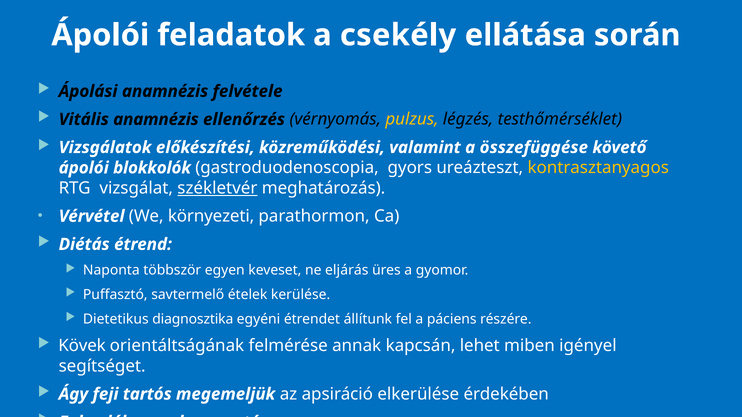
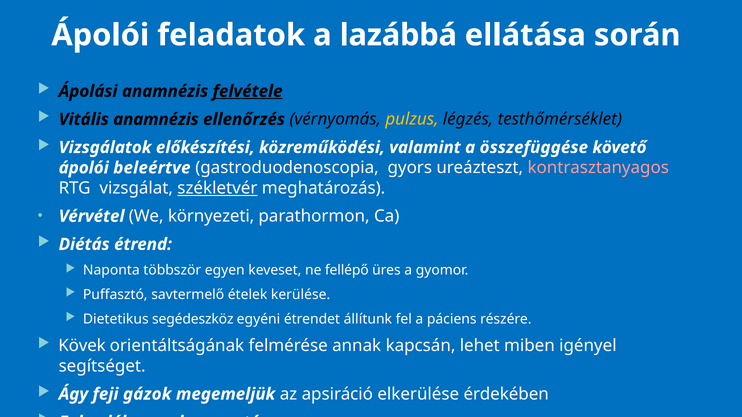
csekély: csekély -> lazábbá
felvétele underline: none -> present
blokkolók: blokkolók -> beleértve
kontrasztanyagos colour: yellow -> pink
eljárás: eljárás -> fellépő
diagnosztika: diagnosztika -> segédeszköz
tartós: tartós -> gázok
